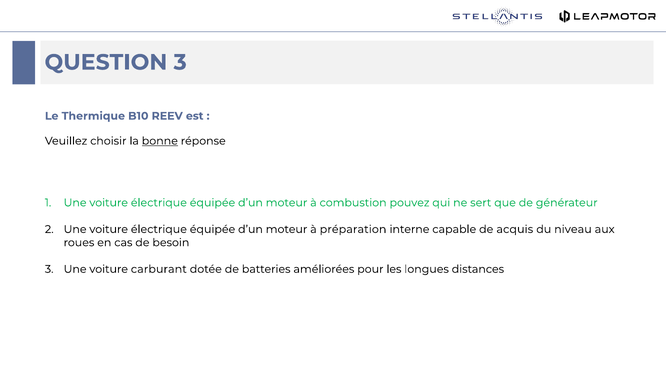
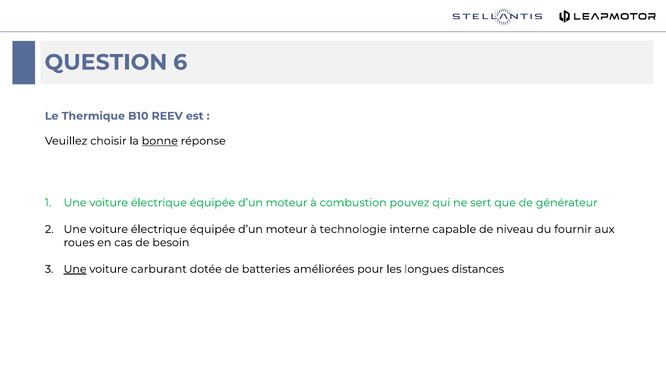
QUESTION 3: 3 -> 6
préparation: préparation -> technologie
acquis: acquis -> niveau
niveau: niveau -> fournir
Une at (75, 270) underline: none -> present
